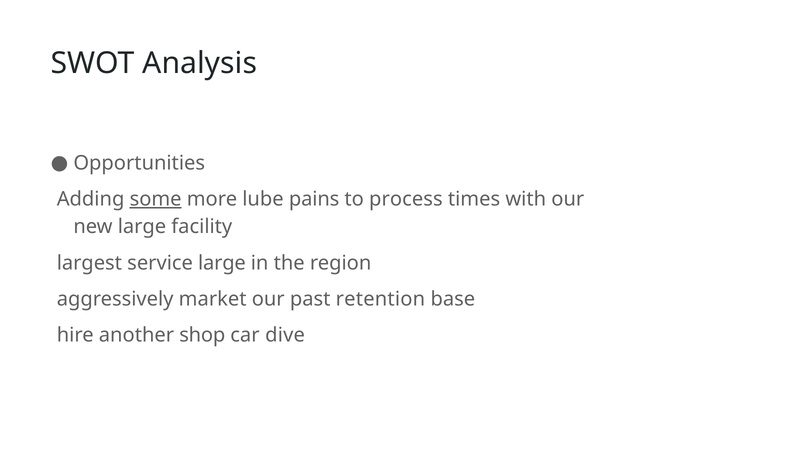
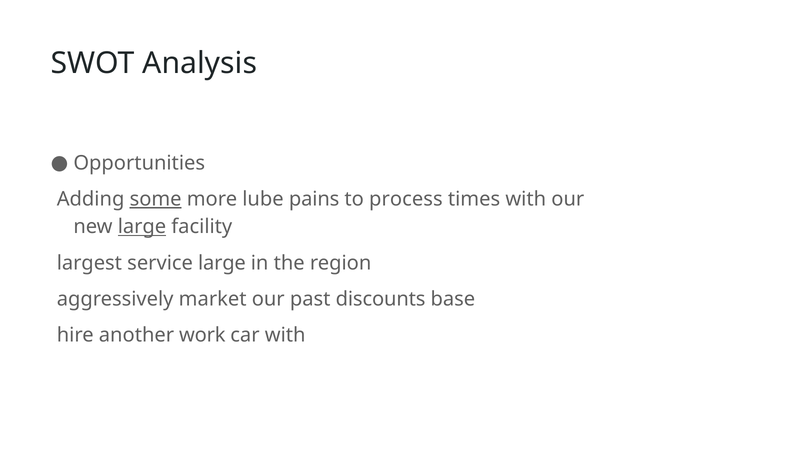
large at (142, 227) underline: none -> present
retention: retention -> discounts
shop: shop -> work
car dive: dive -> with
